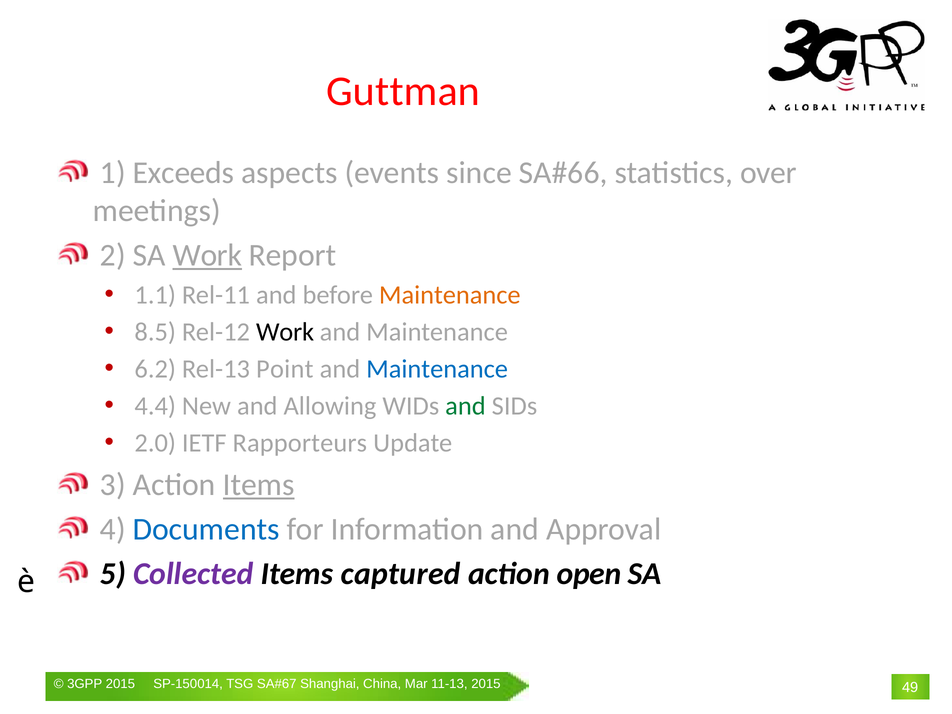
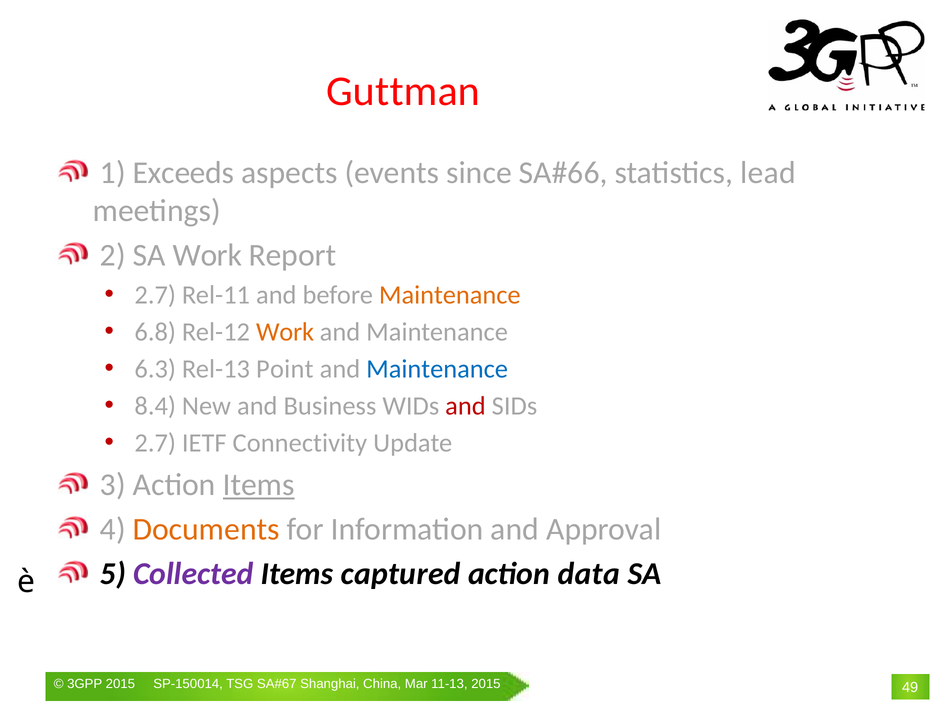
over: over -> lead
Work at (207, 255) underline: present -> none
1.1 at (155, 295): 1.1 -> 2.7
8.5: 8.5 -> 6.8
Work at (285, 332) colour: black -> orange
6.2: 6.2 -> 6.3
4.4: 4.4 -> 8.4
Allowing: Allowing -> Business
and at (466, 406) colour: green -> red
2.0 at (155, 443): 2.0 -> 2.7
Rapporteurs: Rapporteurs -> Connectivity
Documents colour: blue -> orange
open: open -> data
